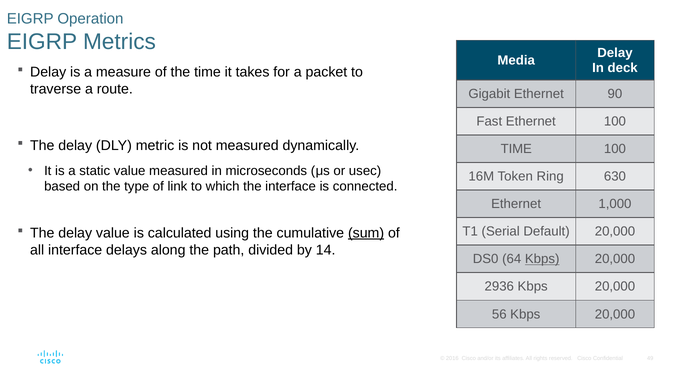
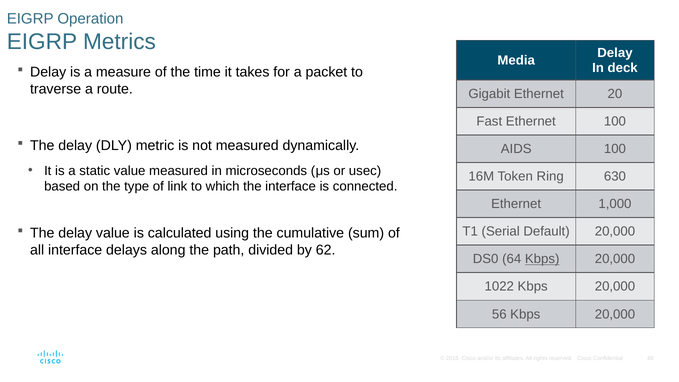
90: 90 -> 20
TIME at (516, 149): TIME -> AIDS
sum underline: present -> none
14: 14 -> 62
2936: 2936 -> 1022
